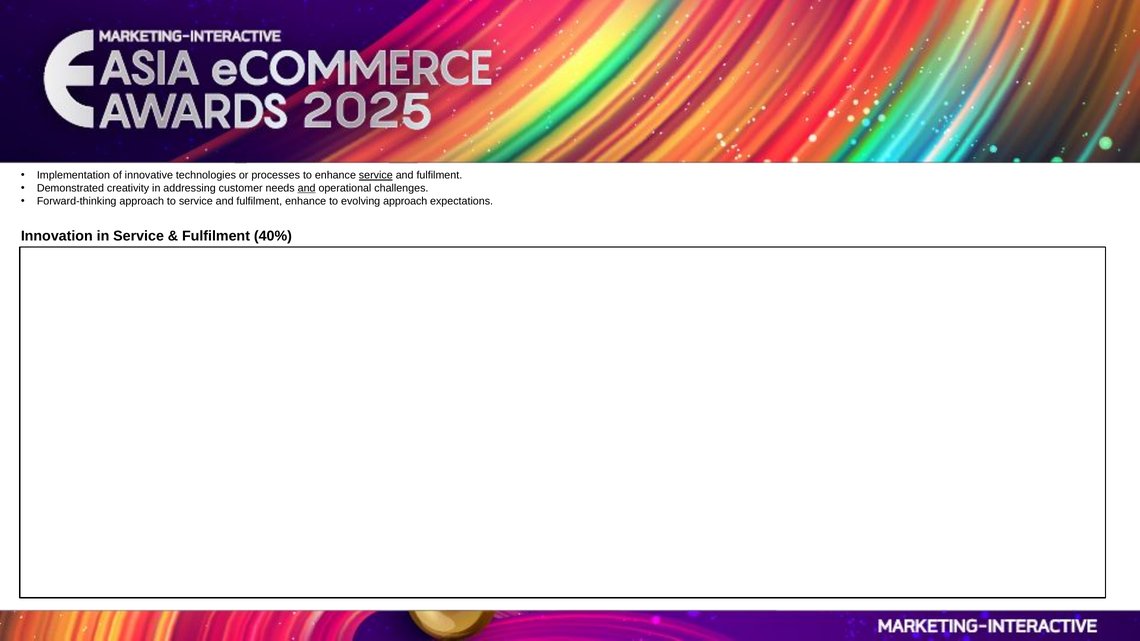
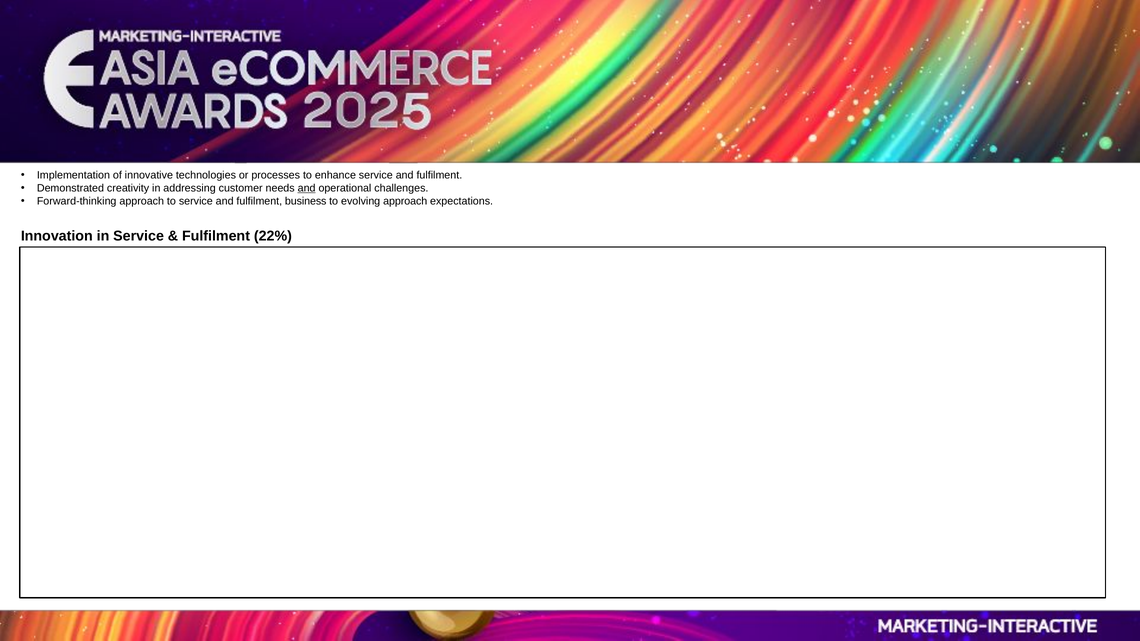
service at (376, 176) underline: present -> none
fulfilment enhance: enhance -> business
40%: 40% -> 22%
